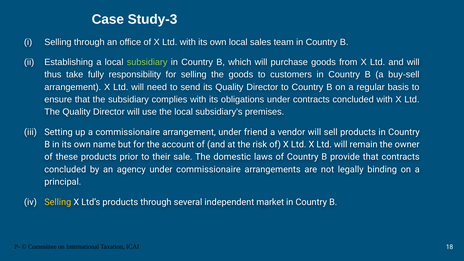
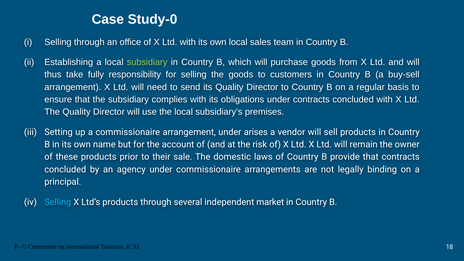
Study-3: Study-3 -> Study-0
friend: friend -> arises
Selling at (58, 202) colour: yellow -> light blue
